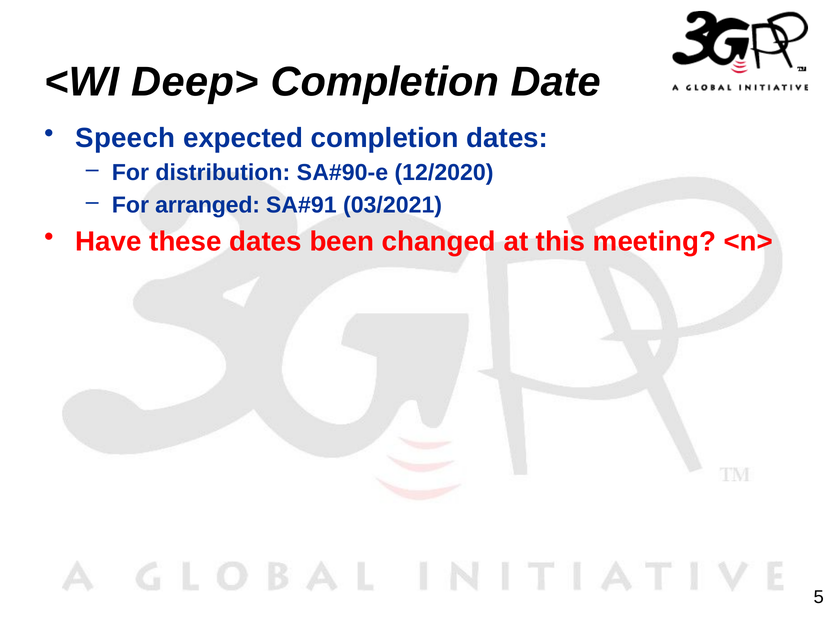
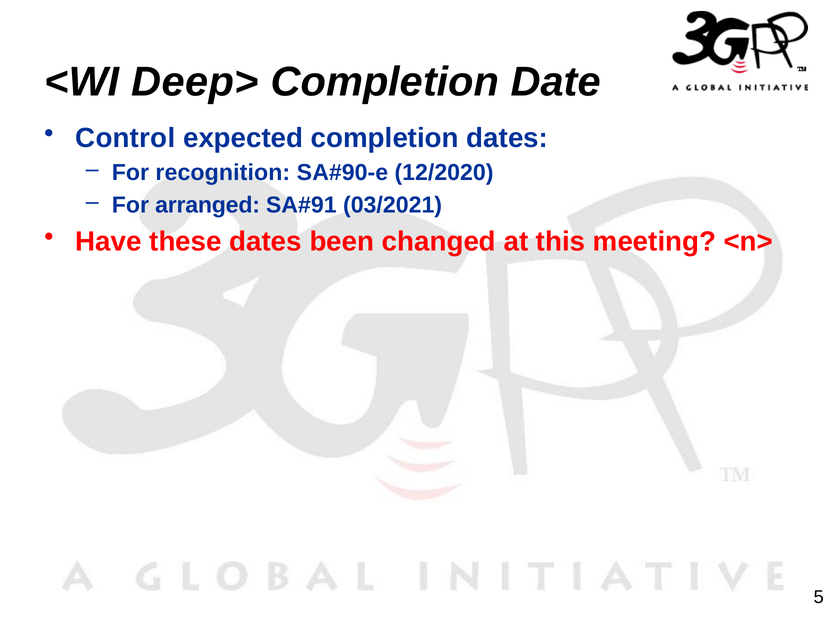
Speech: Speech -> Control
distribution: distribution -> recognition
